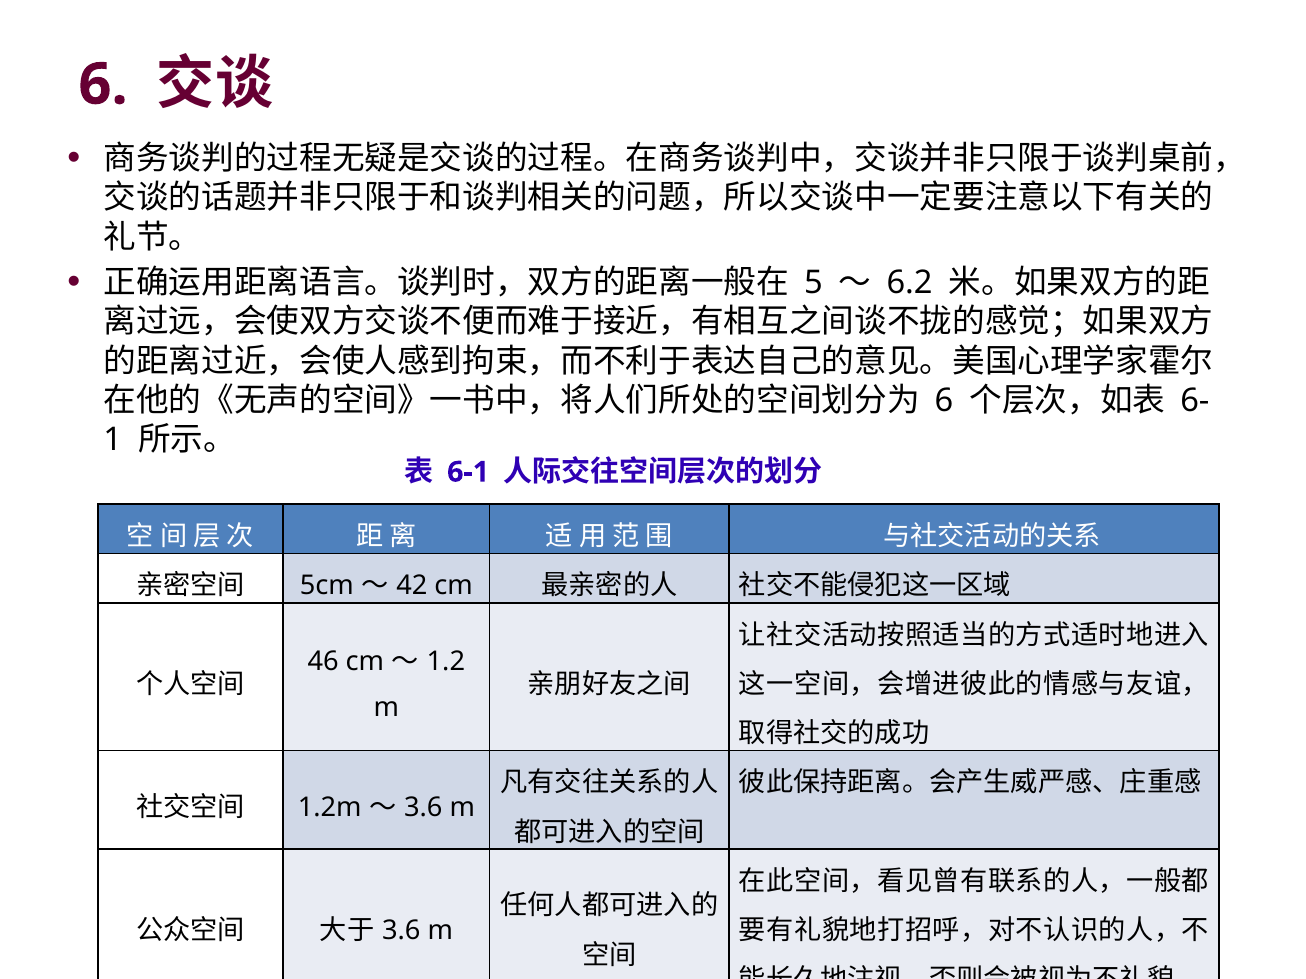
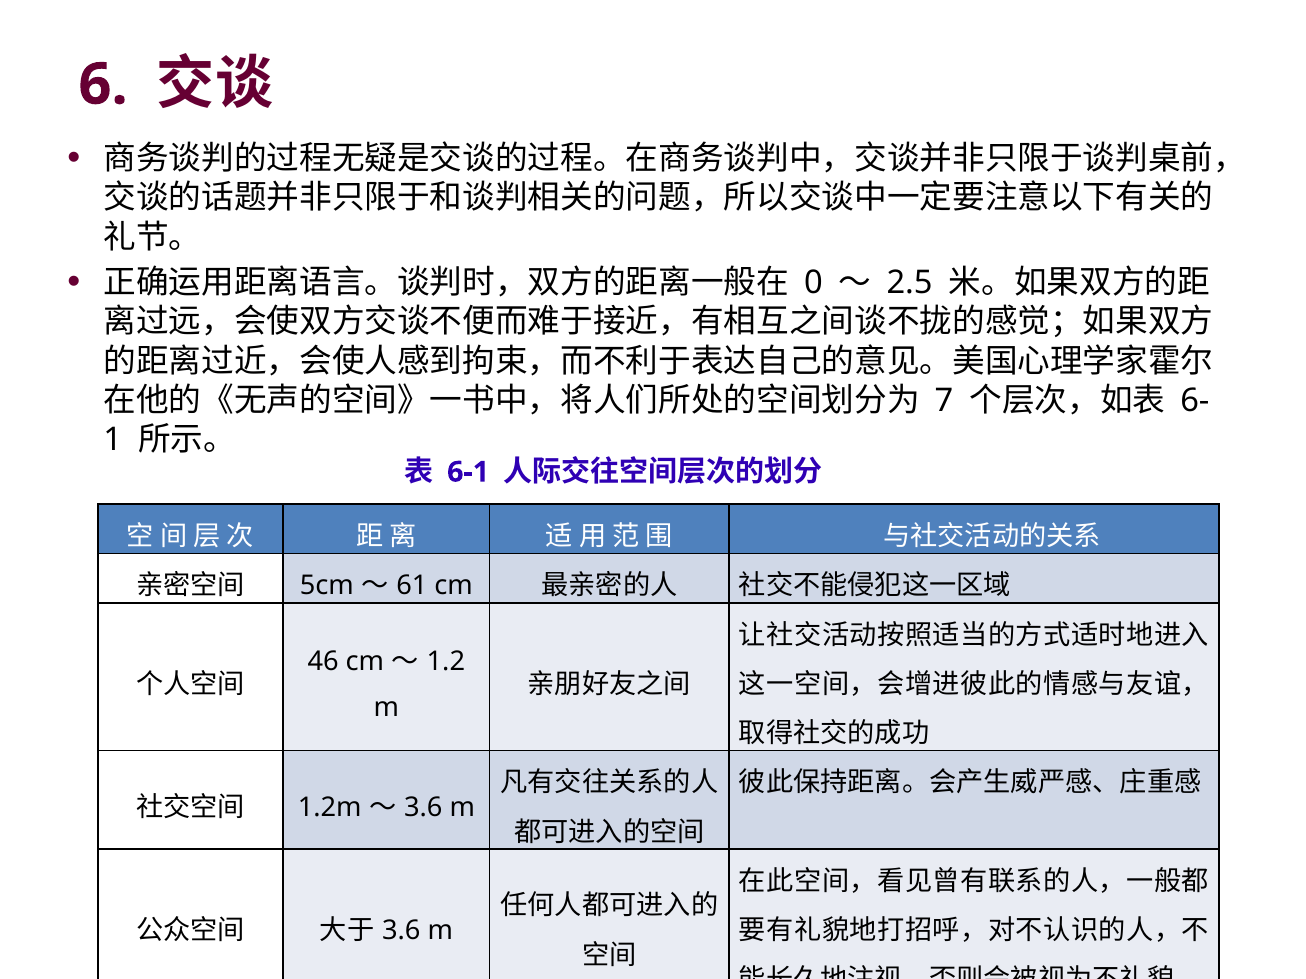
5: 5 -> 0
6.2: 6.2 -> 2.5
6 at (944, 401): 6 -> 7
42: 42 -> 61
